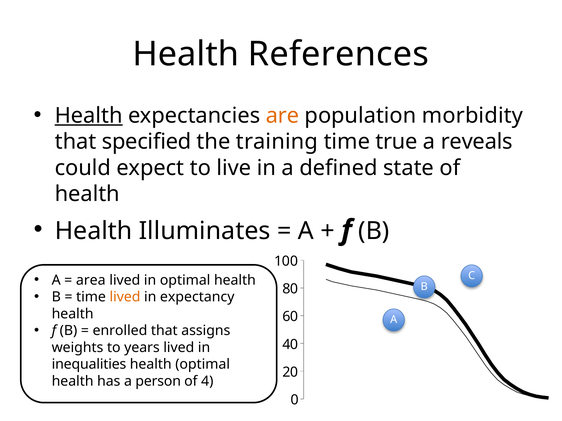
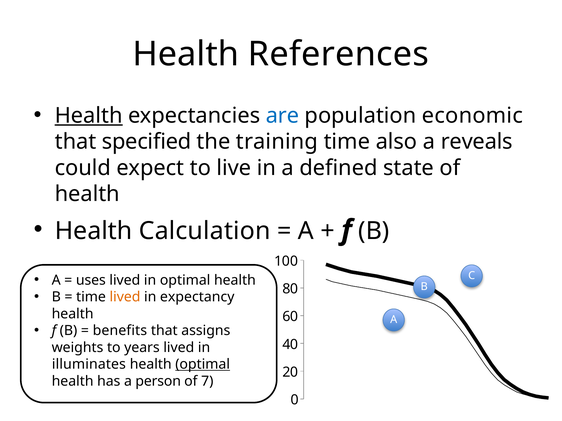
are colour: orange -> blue
morbidity: morbidity -> economic
true: true -> also
Illuminates: Illuminates -> Calculation
area: area -> uses
enrolled: enrolled -> benefits
inequalities: inequalities -> illuminates
optimal at (203, 365) underline: none -> present
4: 4 -> 7
